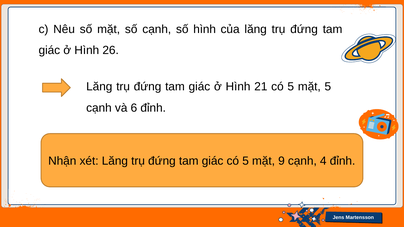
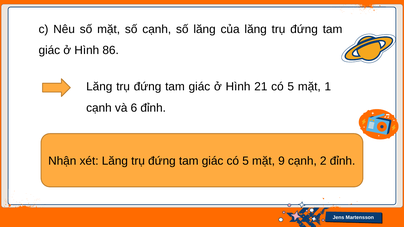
số hình: hình -> lăng
26: 26 -> 86
mặt 5: 5 -> 1
4: 4 -> 2
